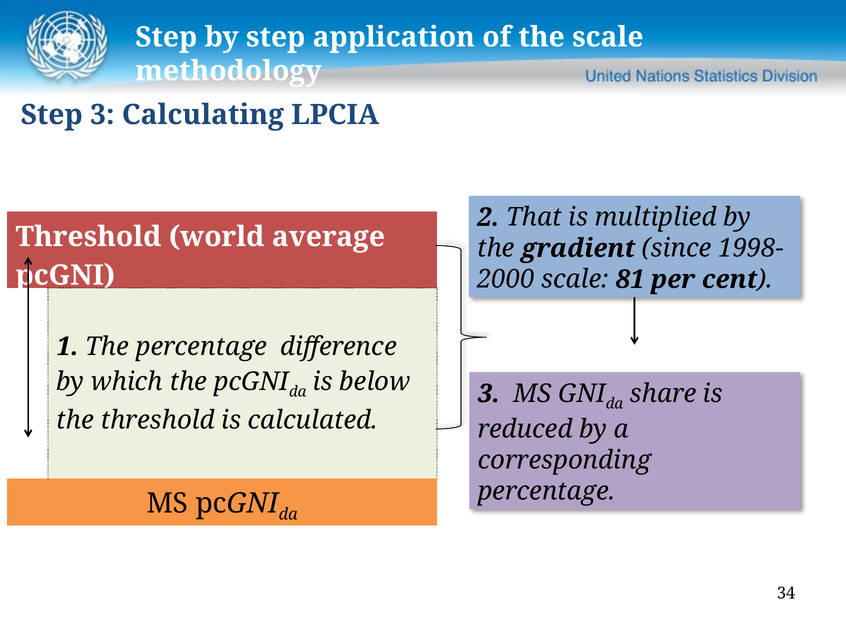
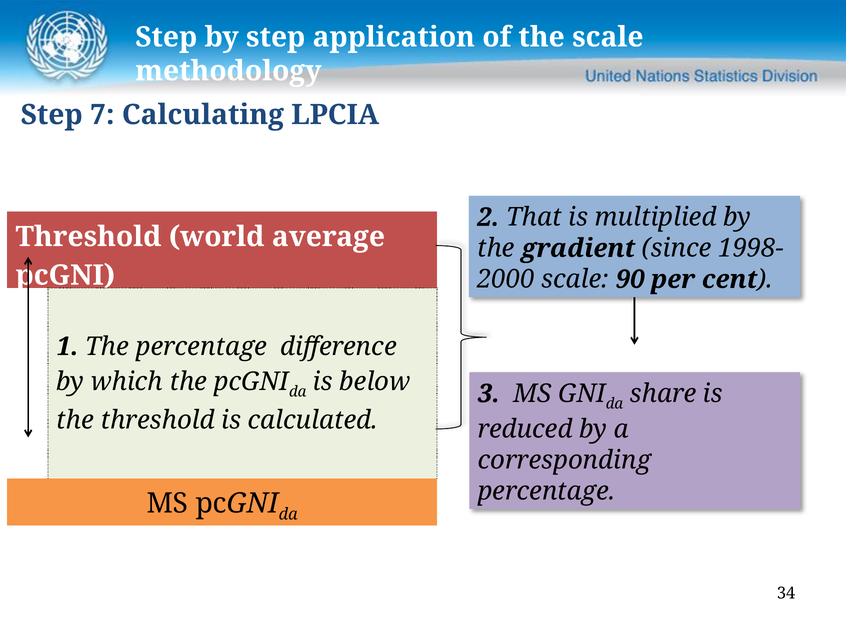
Step 3: 3 -> 7
81: 81 -> 90
